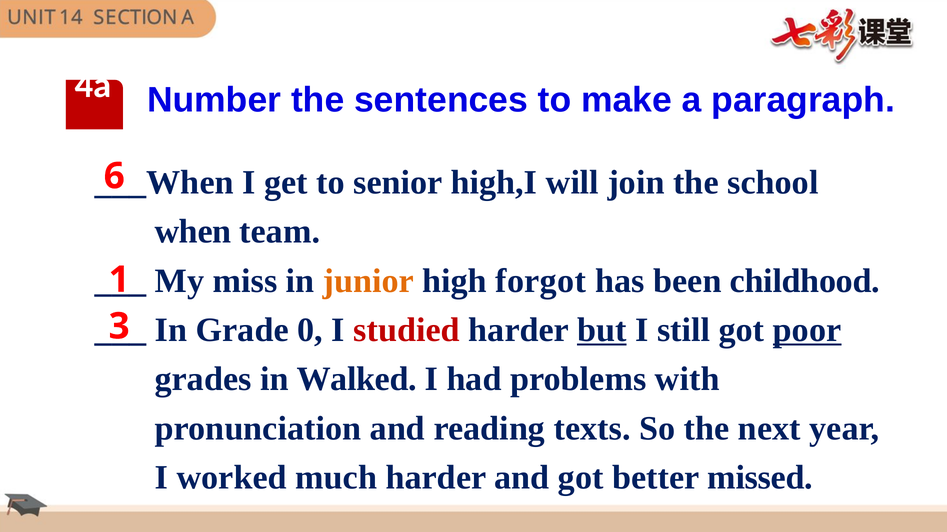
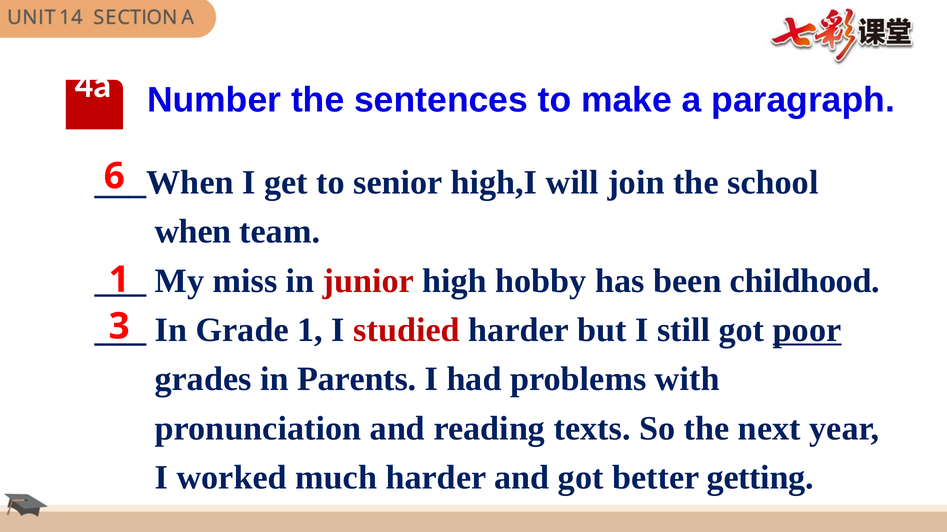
junior colour: orange -> red
forgot: forgot -> hobby
Grade 0: 0 -> 1
but underline: present -> none
Walked: Walked -> Parents
missed: missed -> getting
